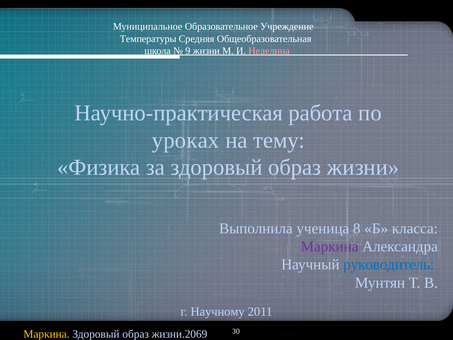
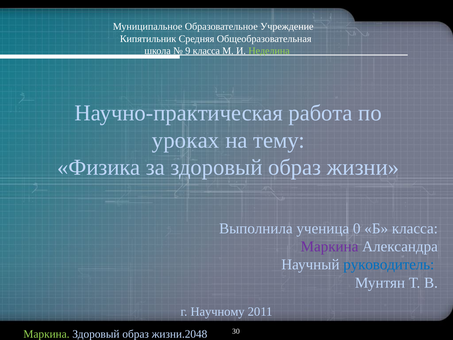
Температуры: Температуры -> Кипятильник
9 жизни: жизни -> класса
Неделина colour: pink -> light green
8: 8 -> 0
Маркина at (46, 334) colour: yellow -> light green
жизни.2069: жизни.2069 -> жизни.2048
